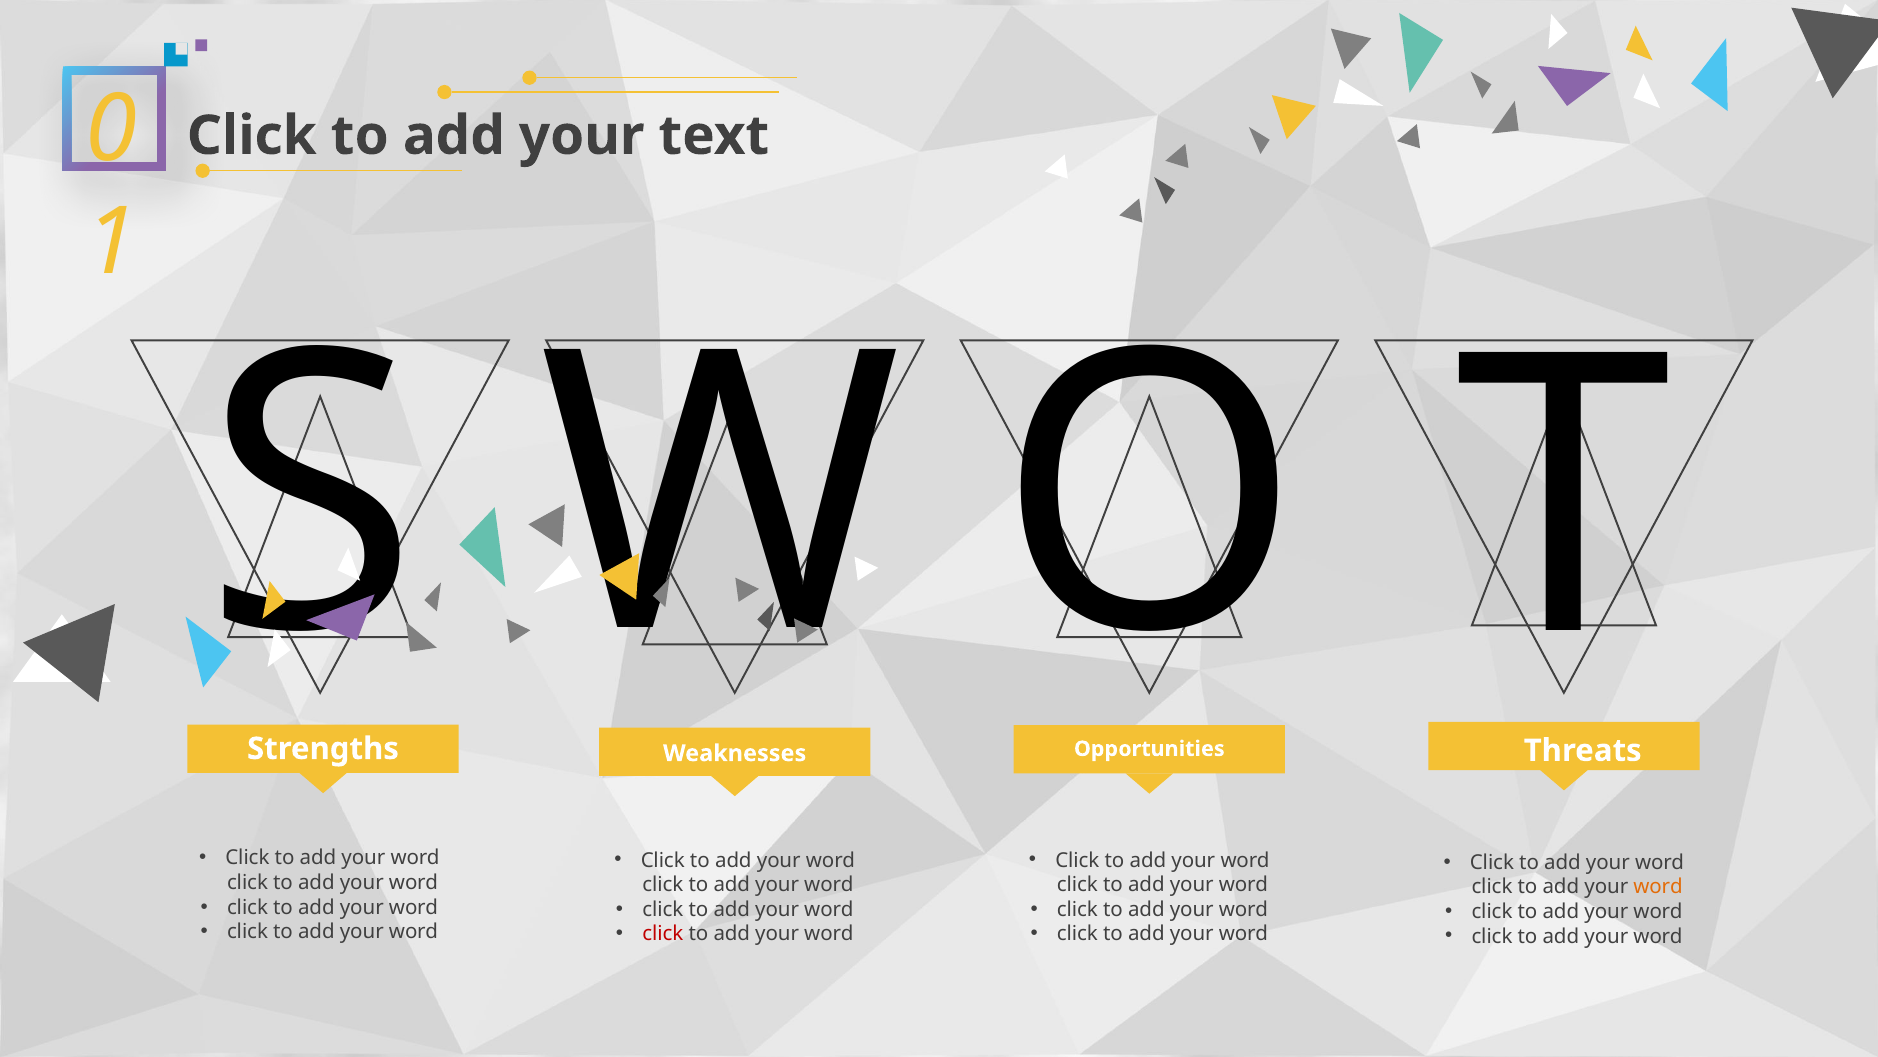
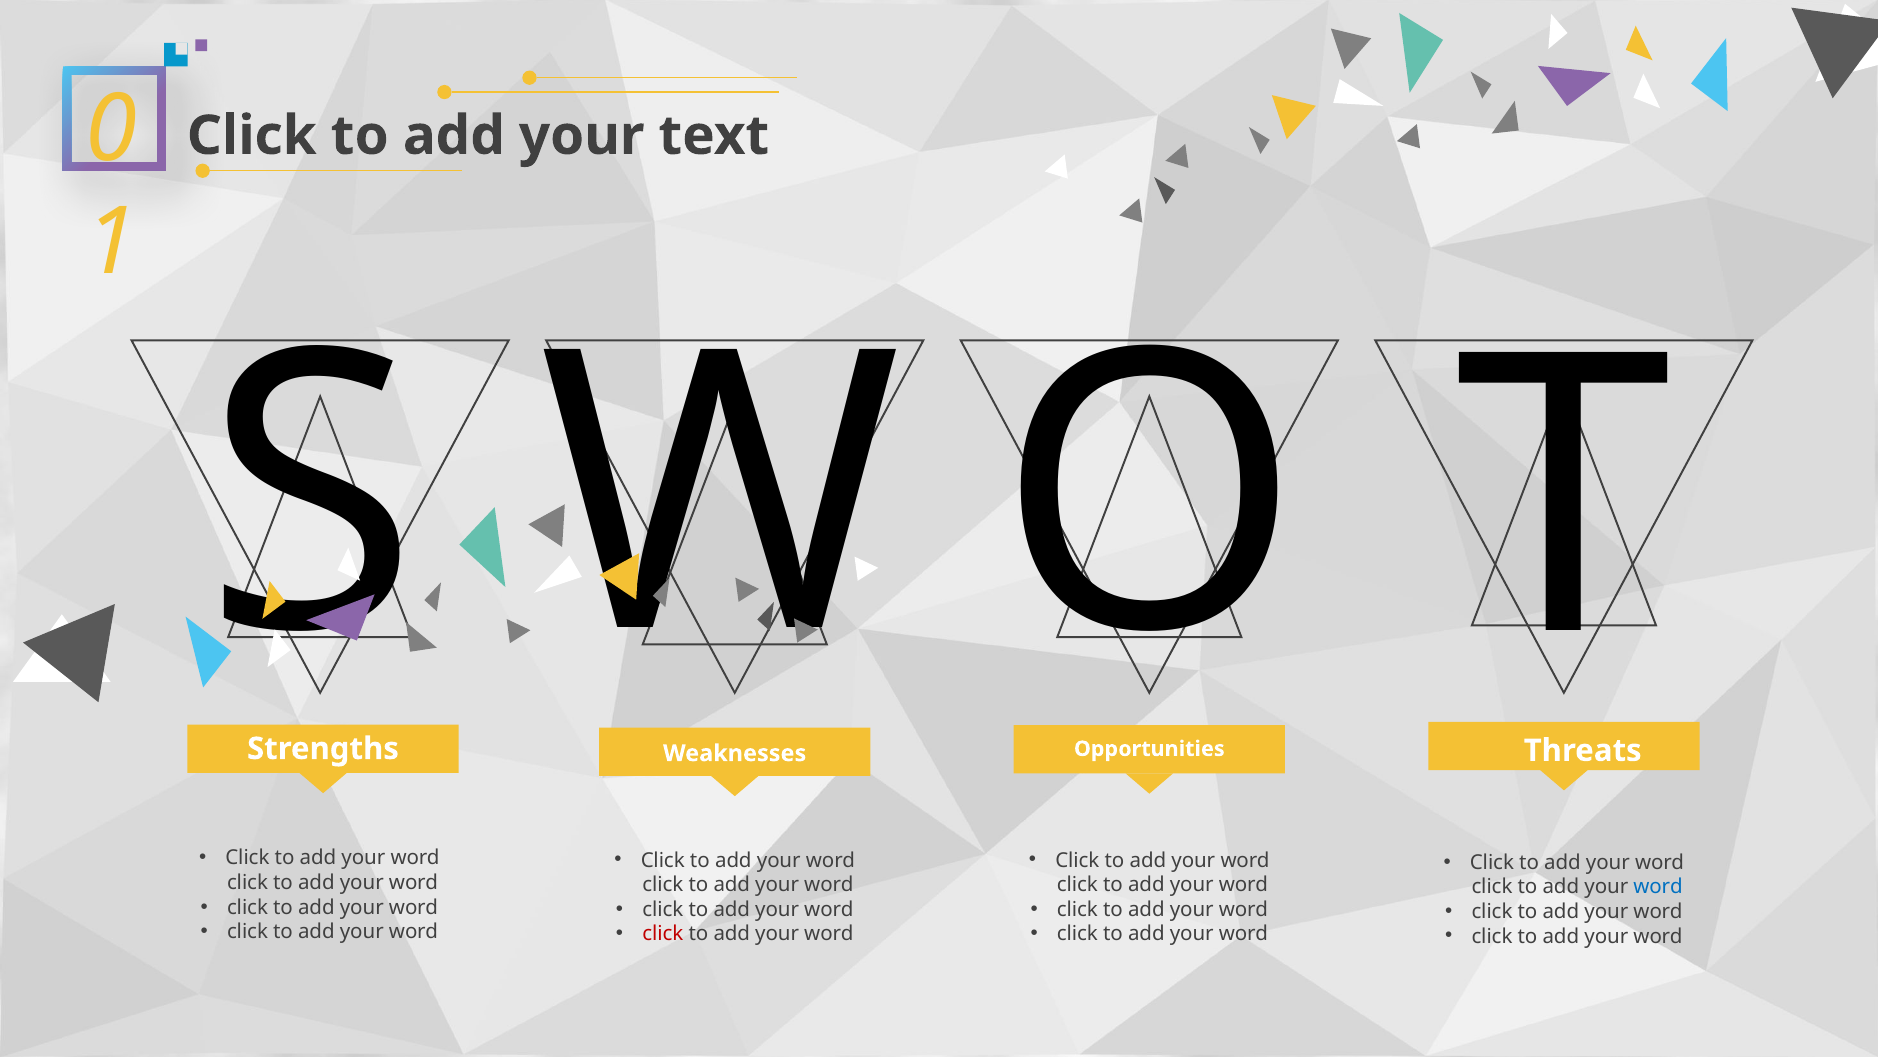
word at (1658, 887) colour: orange -> blue
